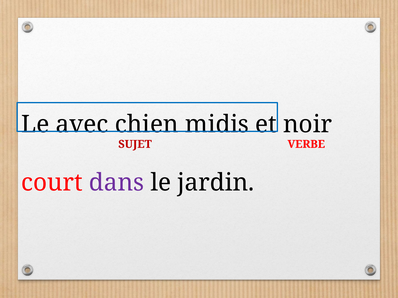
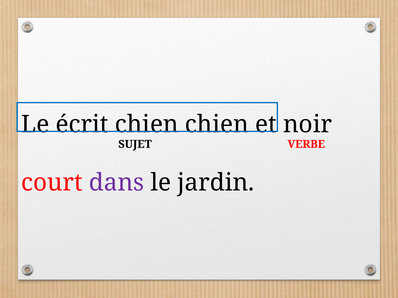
avec: avec -> écrit
chien midis: midis -> chien
SUJET colour: red -> black
